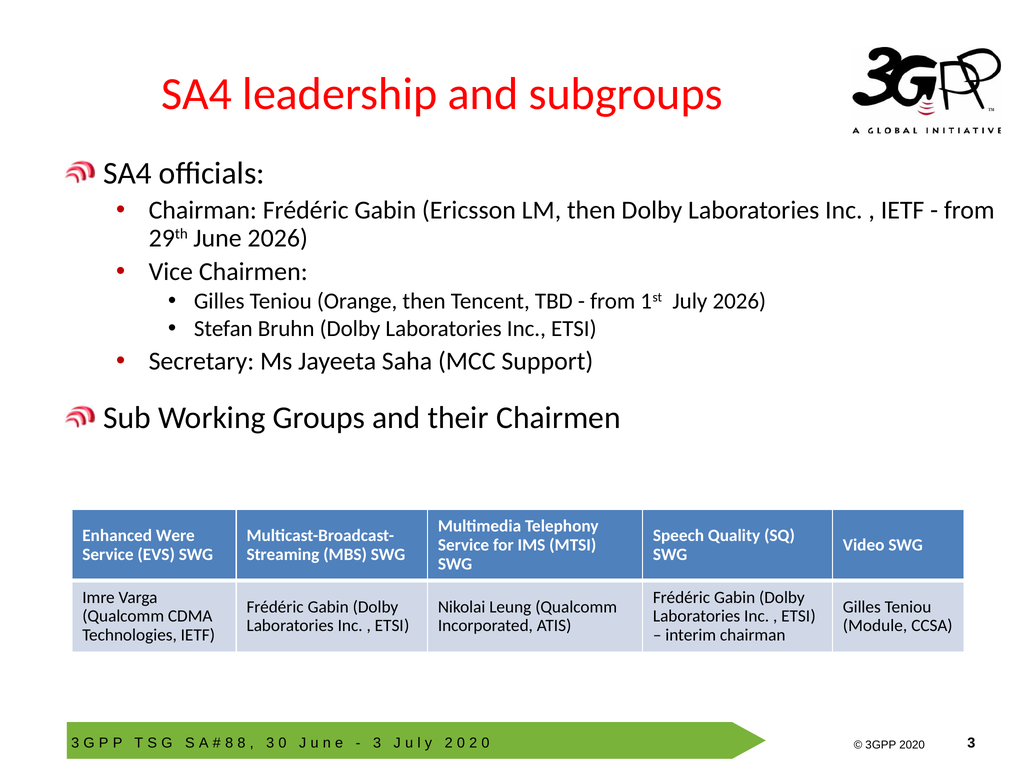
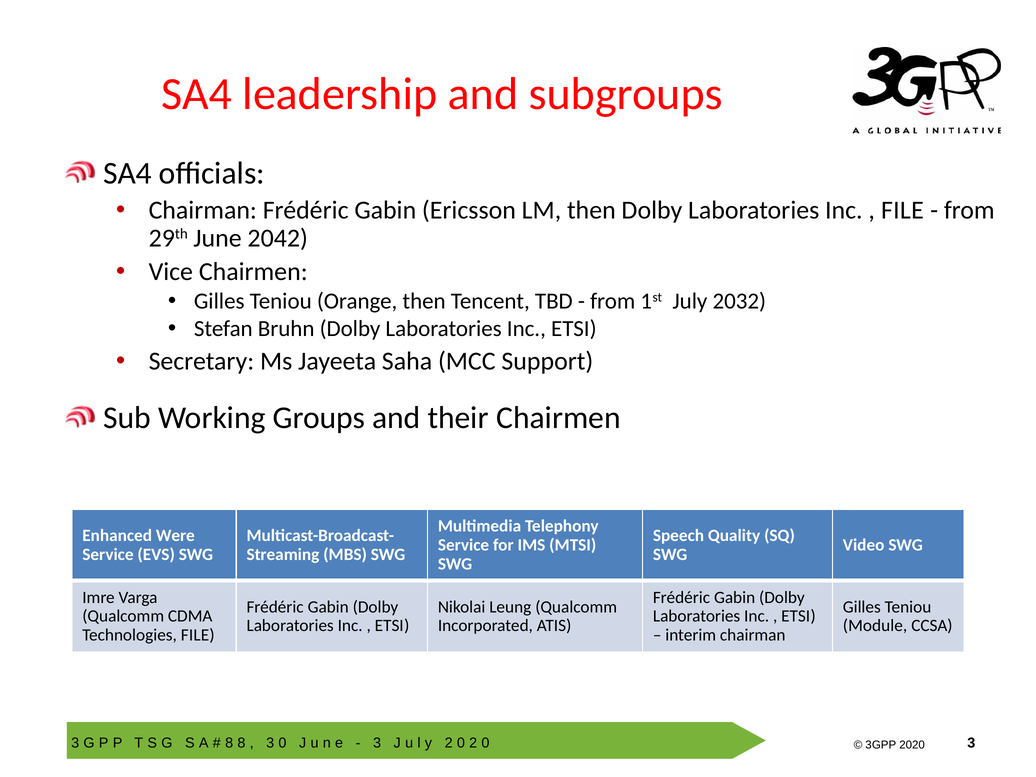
IETF at (903, 210): IETF -> FILE
June 2026: 2026 -> 2042
July 2026: 2026 -> 2032
Technologies IETF: IETF -> FILE
